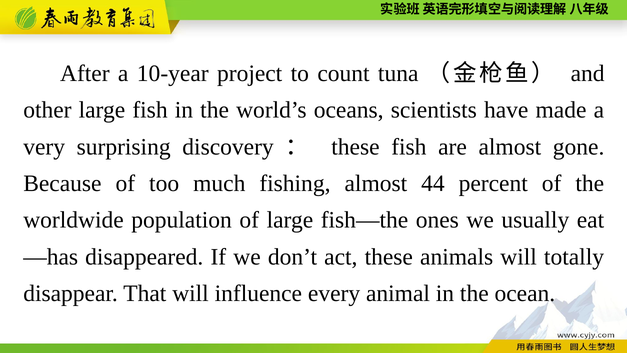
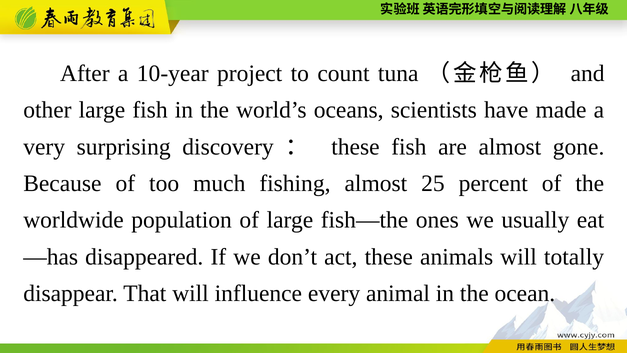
44: 44 -> 25
